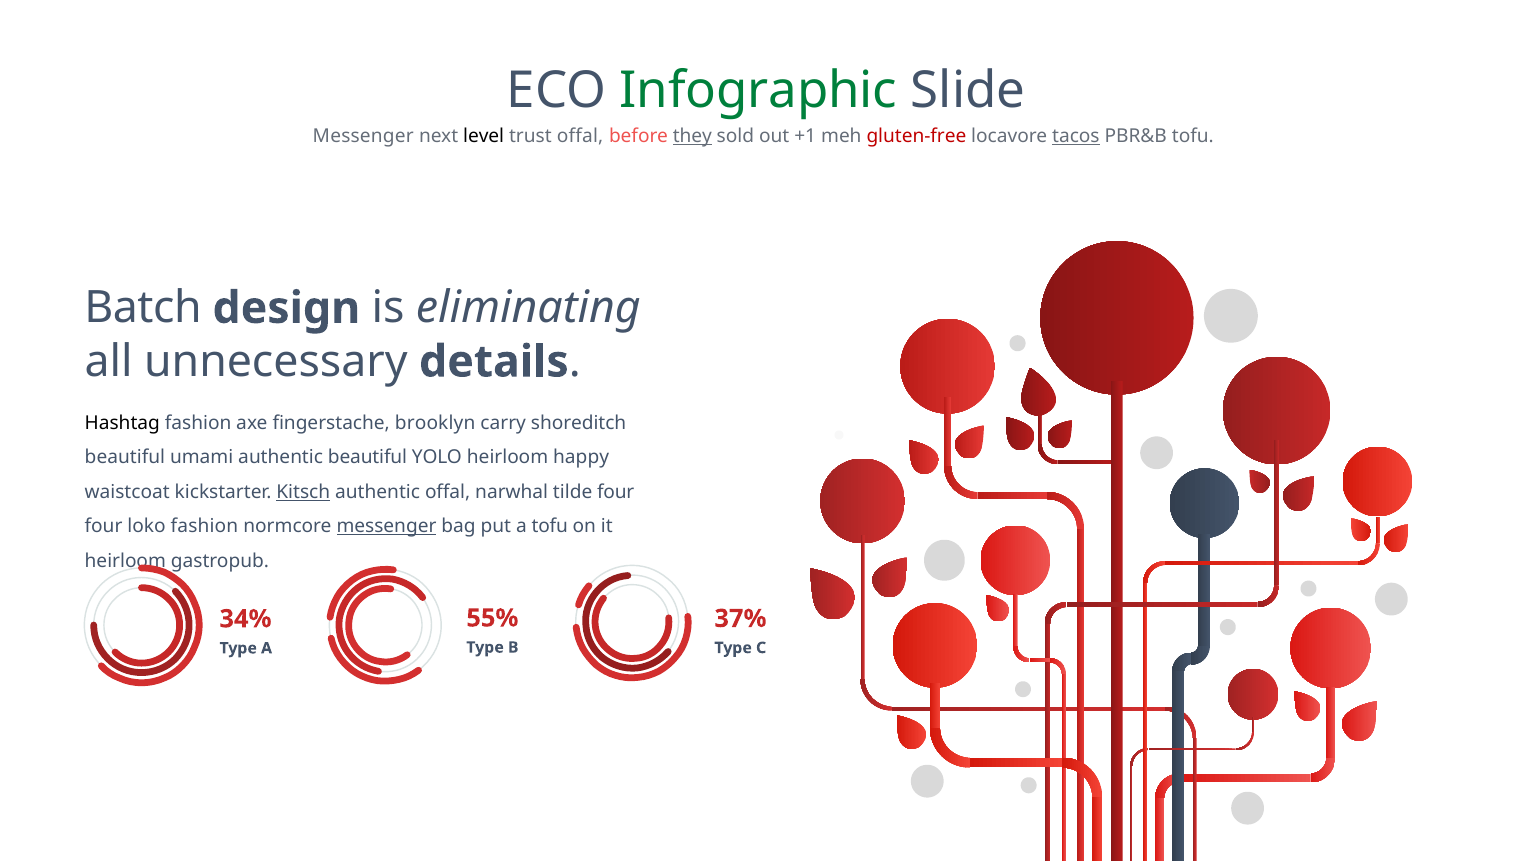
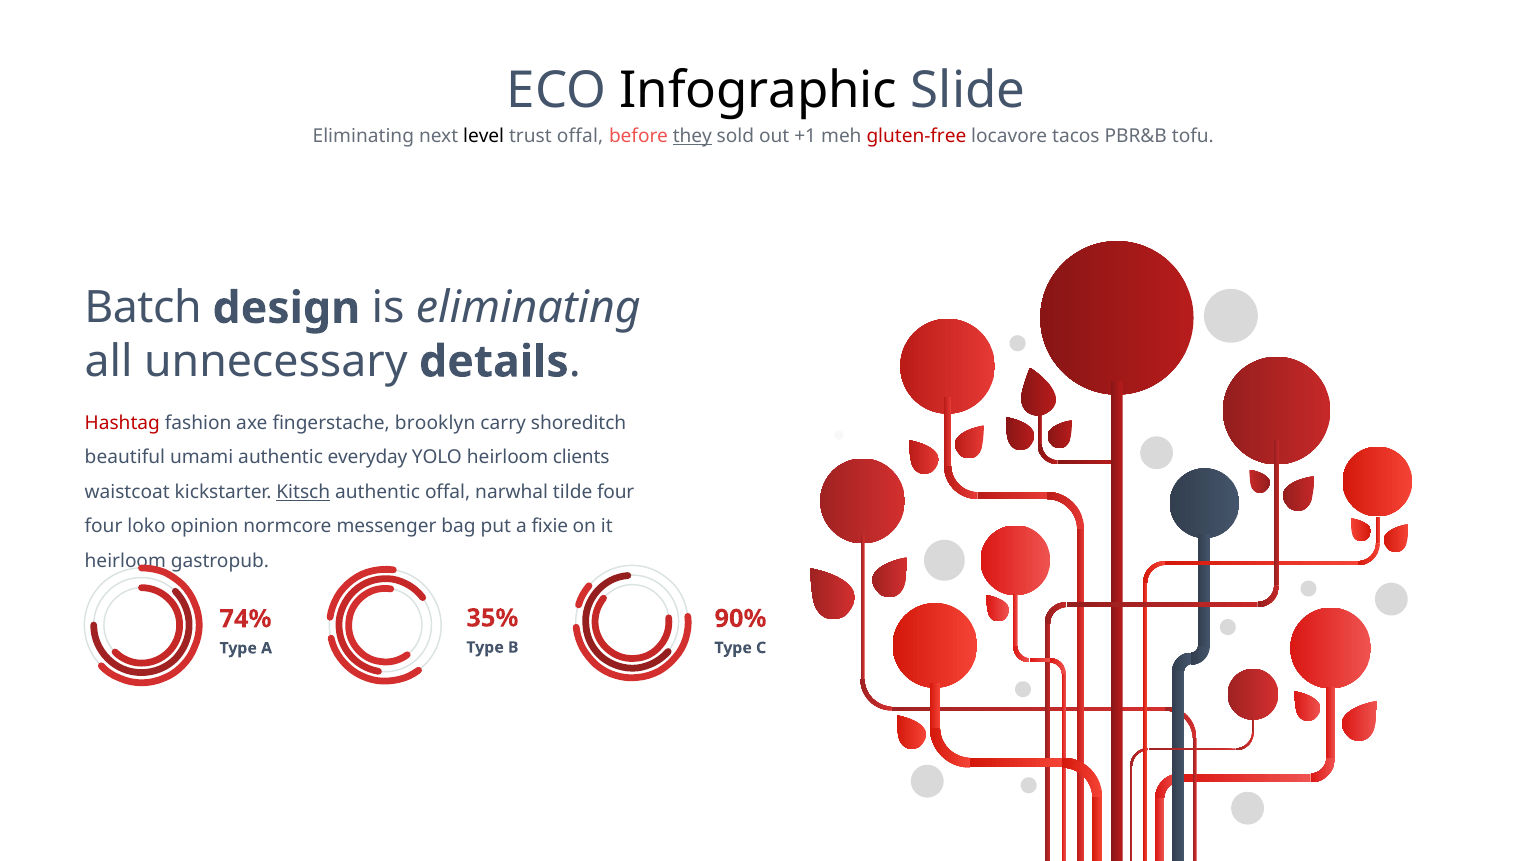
Infographic colour: green -> black
Messenger at (363, 136): Messenger -> Eliminating
tacos underline: present -> none
Hashtag colour: black -> red
authentic beautiful: beautiful -> everyday
happy: happy -> clients
loko fashion: fashion -> opinion
messenger at (386, 527) underline: present -> none
a tofu: tofu -> fixie
55%: 55% -> 35%
37%: 37% -> 90%
34%: 34% -> 74%
